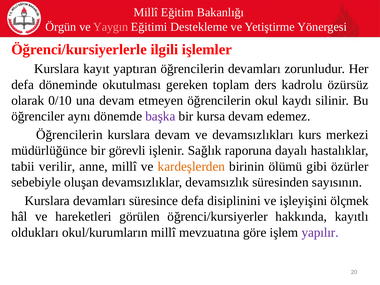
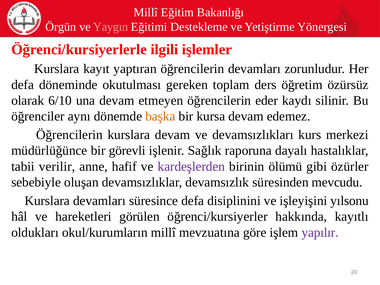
kadrolu: kadrolu -> öğretim
0/10: 0/10 -> 6/10
okul: okul -> eder
başka colour: purple -> orange
anne millî: millî -> hafif
kardeşlerden colour: orange -> purple
sayısının: sayısının -> mevcudu
ölçmek: ölçmek -> yılsonu
